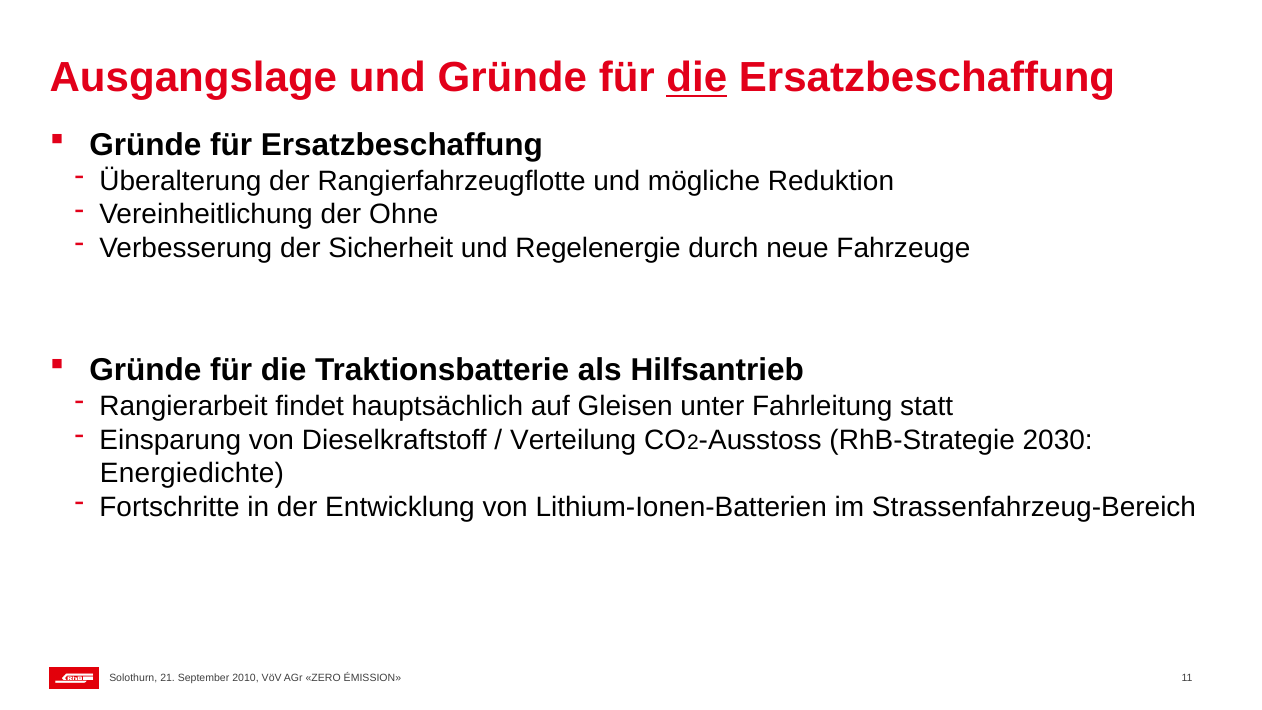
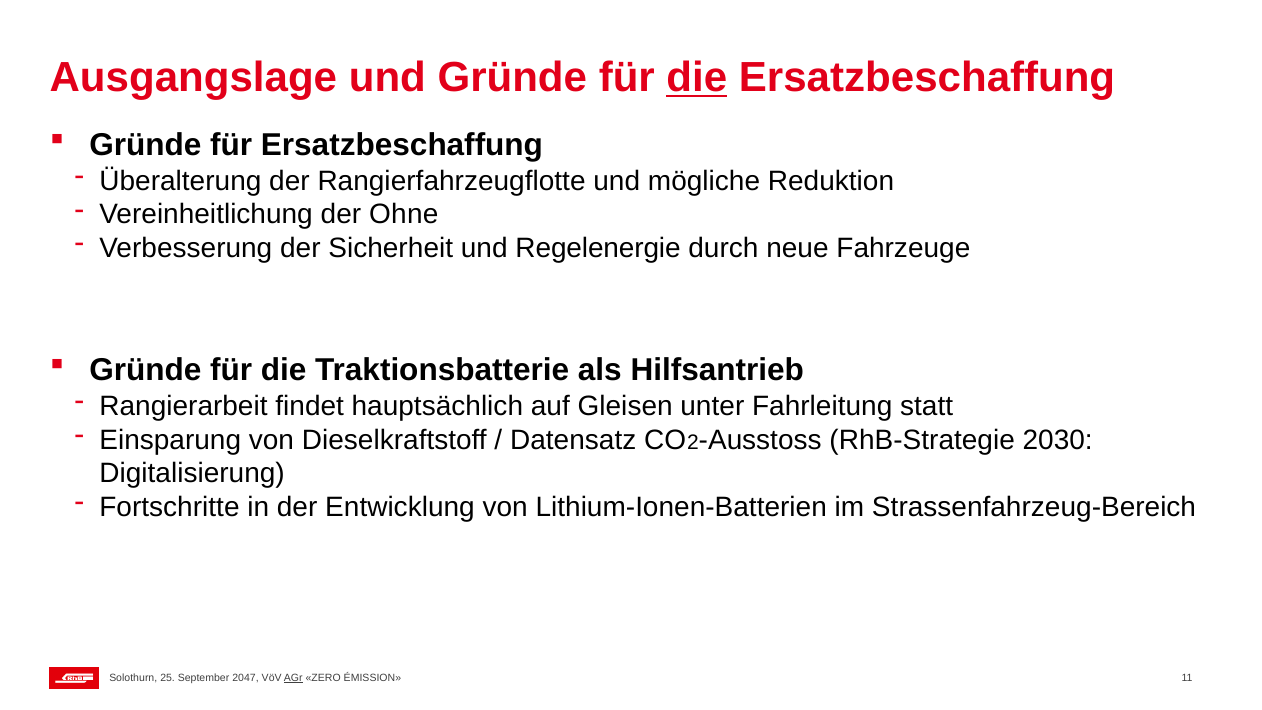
Verteilung: Verteilung -> Datensatz
Energiedichte: Energiedichte -> Digitalisierung
21: 21 -> 25
2010: 2010 -> 2047
AGr underline: none -> present
